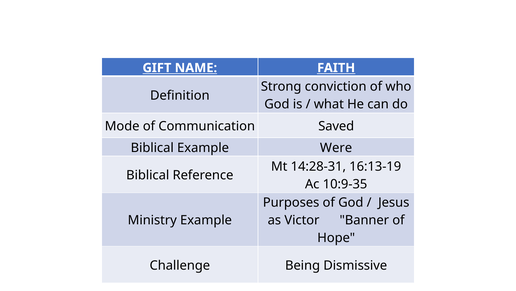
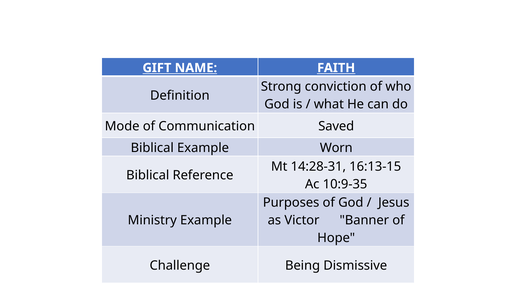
Were: Were -> Worn
16:13-19: 16:13-19 -> 16:13-15
